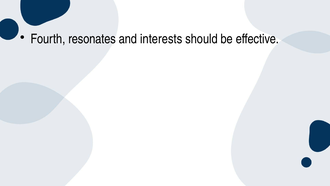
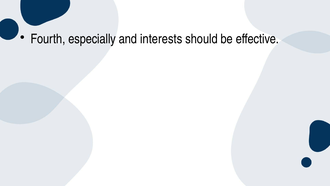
resonates: resonates -> especially
